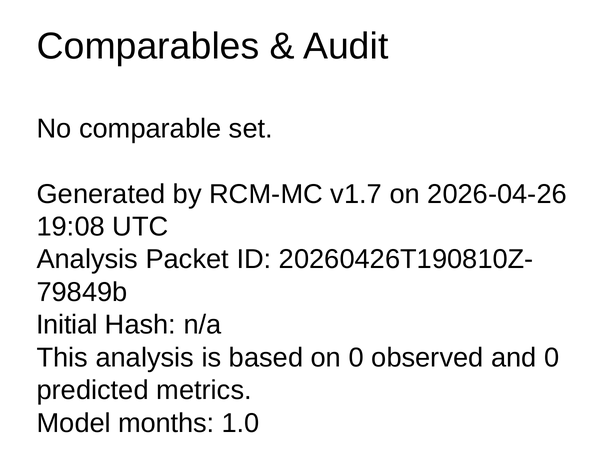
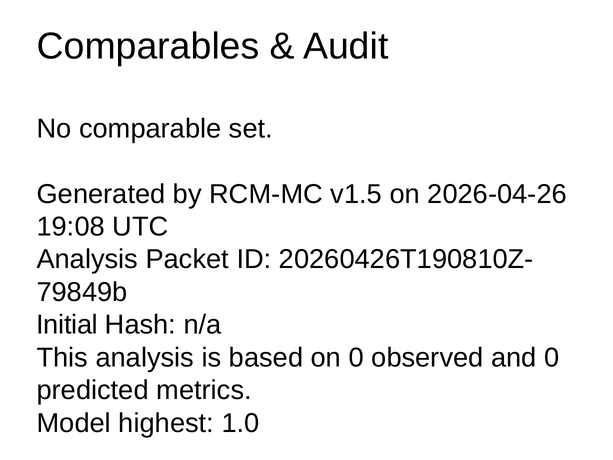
v1.7: v1.7 -> v1.5
months: months -> highest
